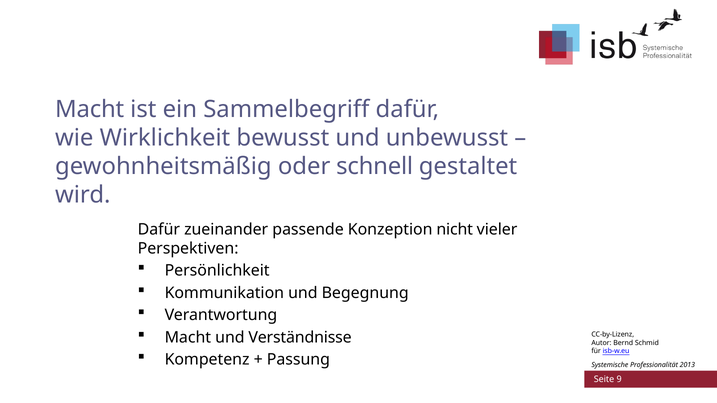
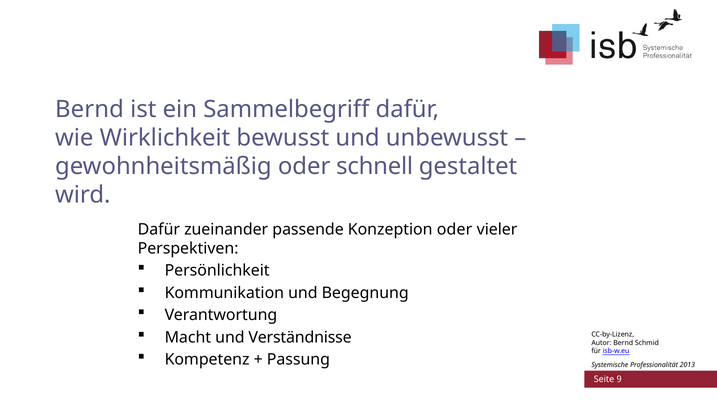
Macht at (90, 109): Macht -> Bernd
Konzeption nicht: nicht -> oder
